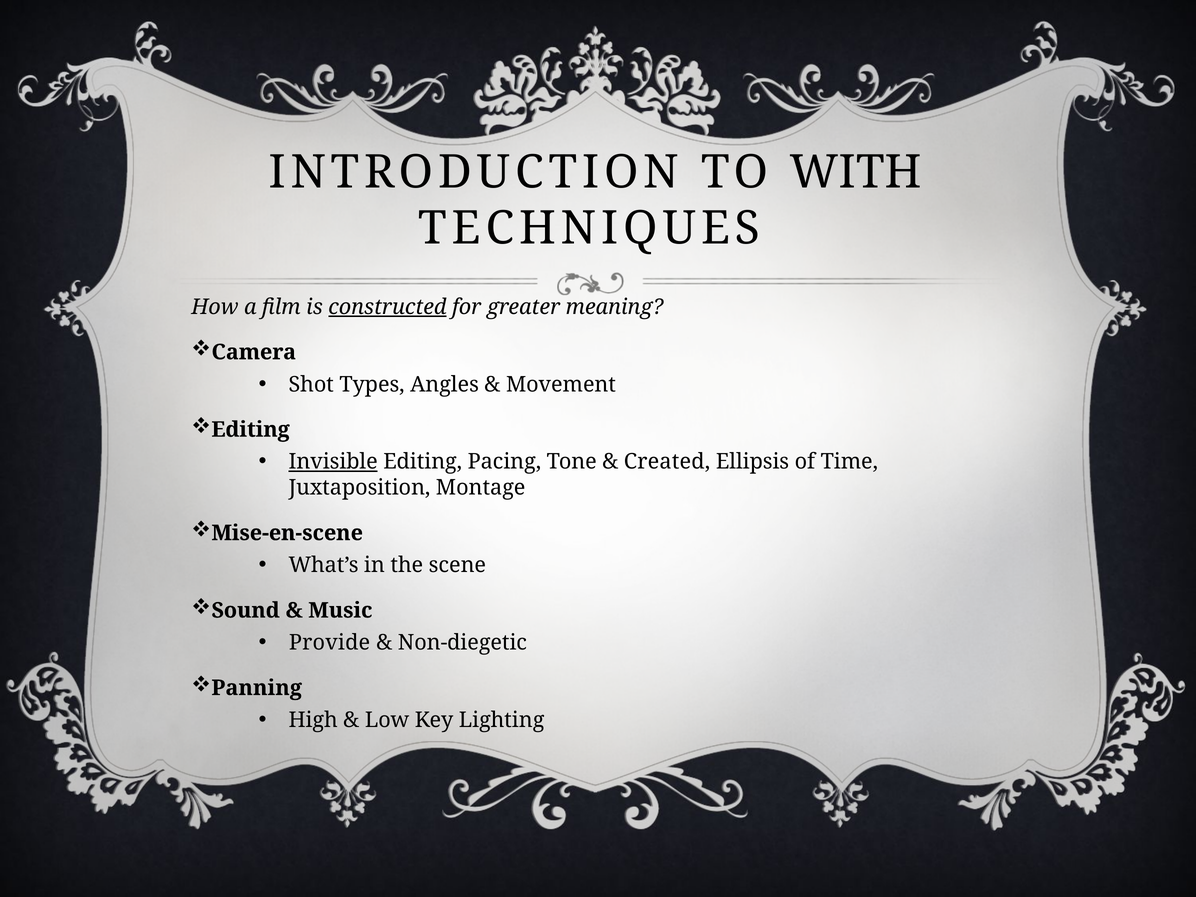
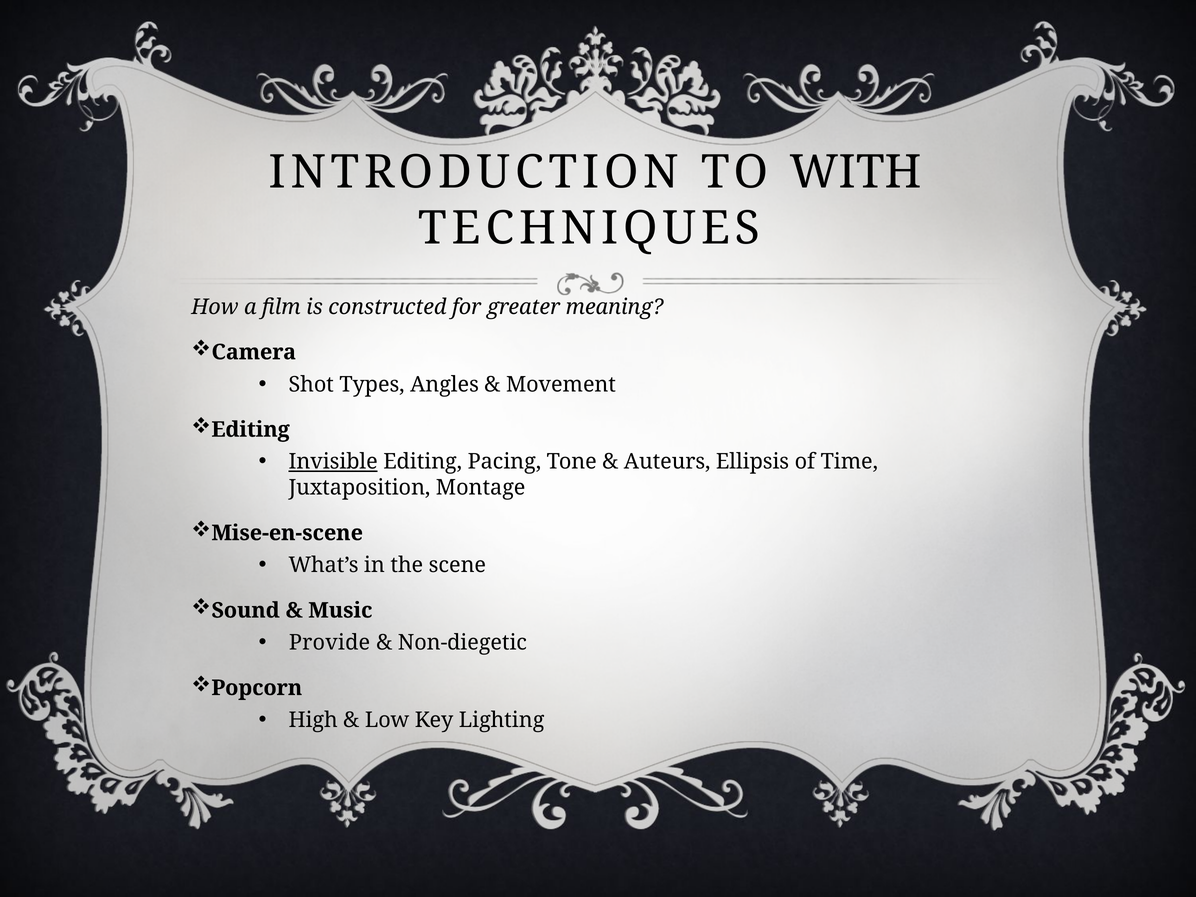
constructed underline: present -> none
Created: Created -> Auteurs
Panning: Panning -> Popcorn
